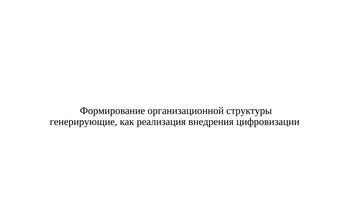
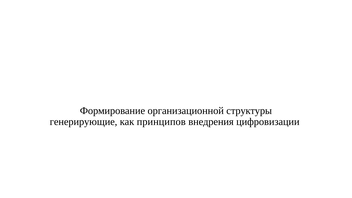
реализация: реализация -> принципов
